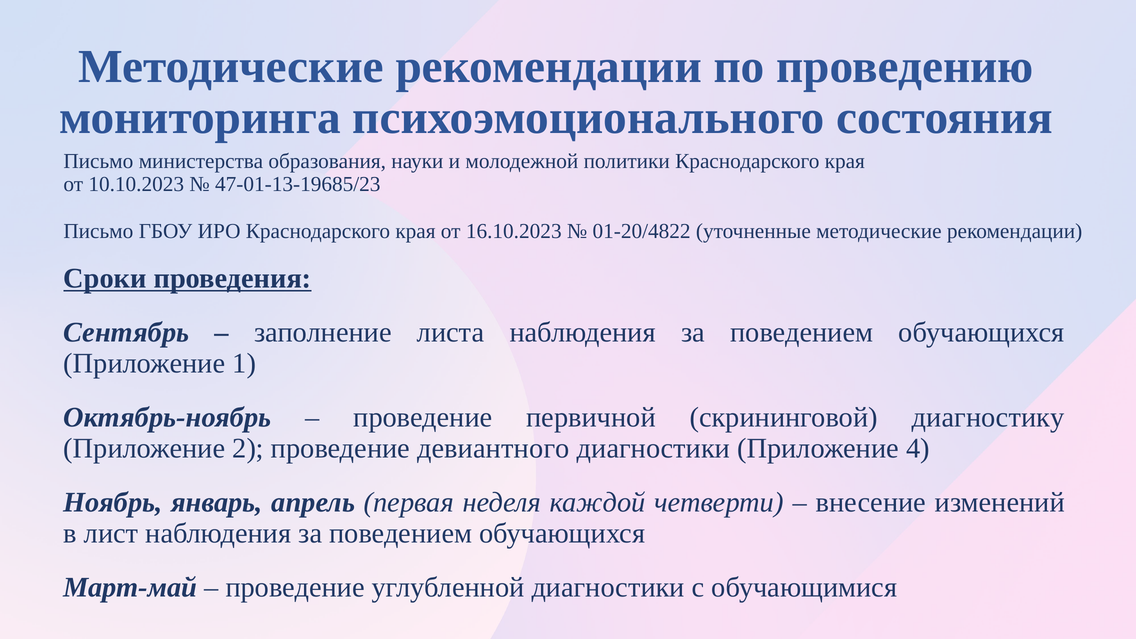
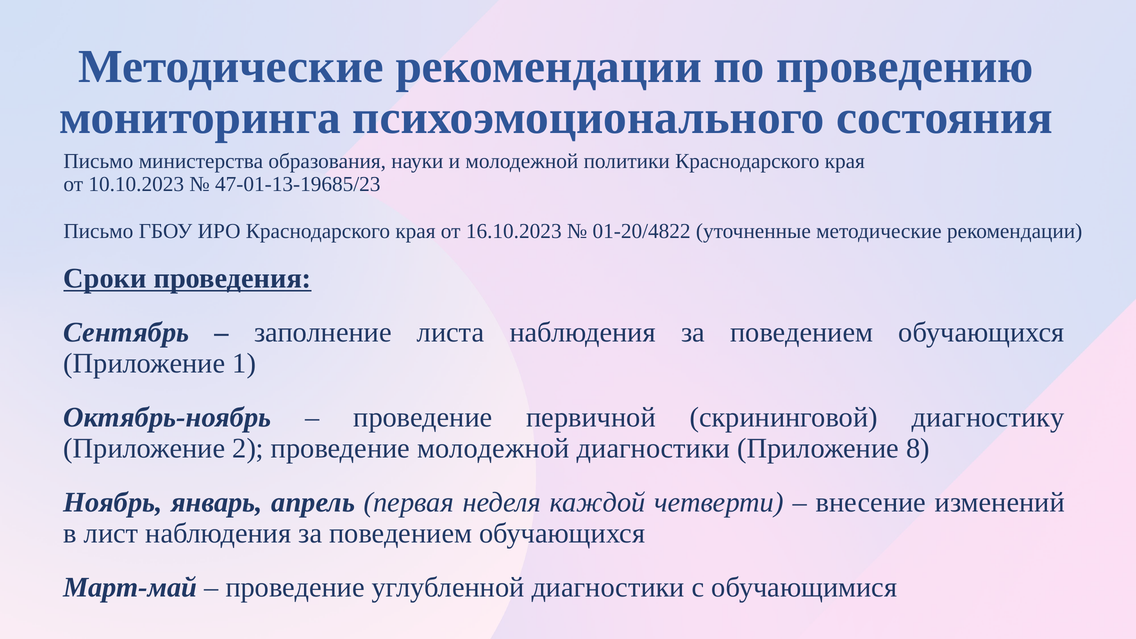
проведение девиантного: девиантного -> молодежной
4: 4 -> 8
